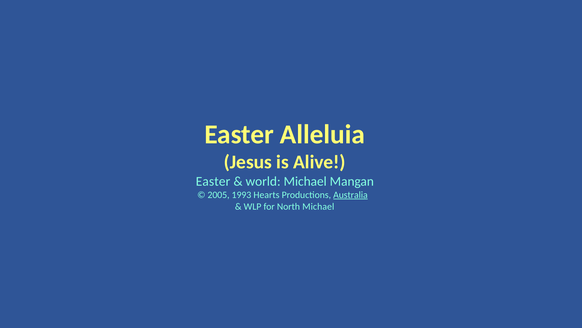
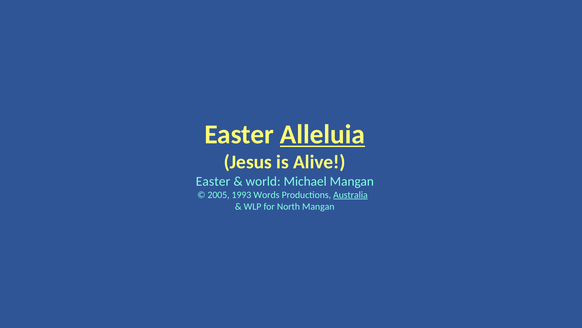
Alleluia underline: none -> present
Hearts: Hearts -> Words
North Michael: Michael -> Mangan
